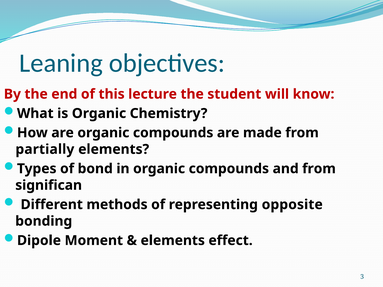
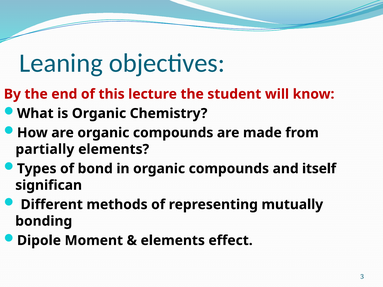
and from: from -> itself
opposite: opposite -> mutually
